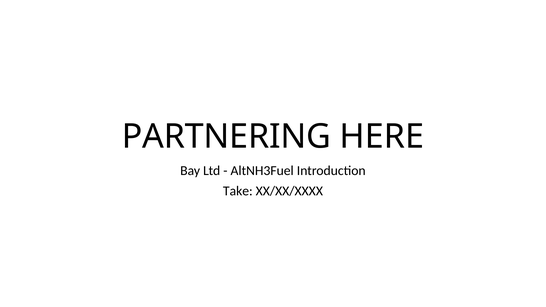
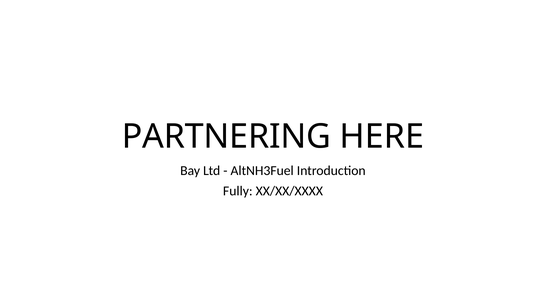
Take: Take -> Fully
